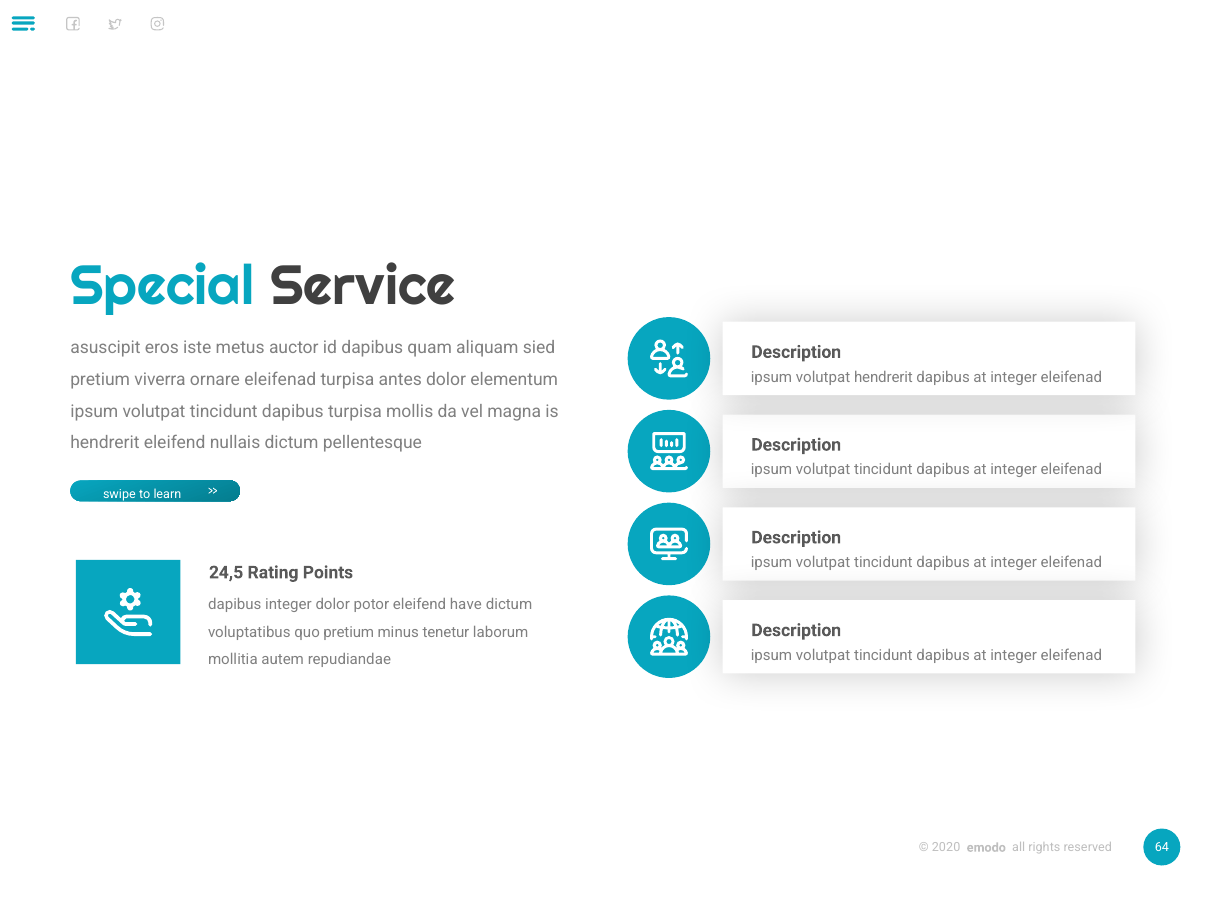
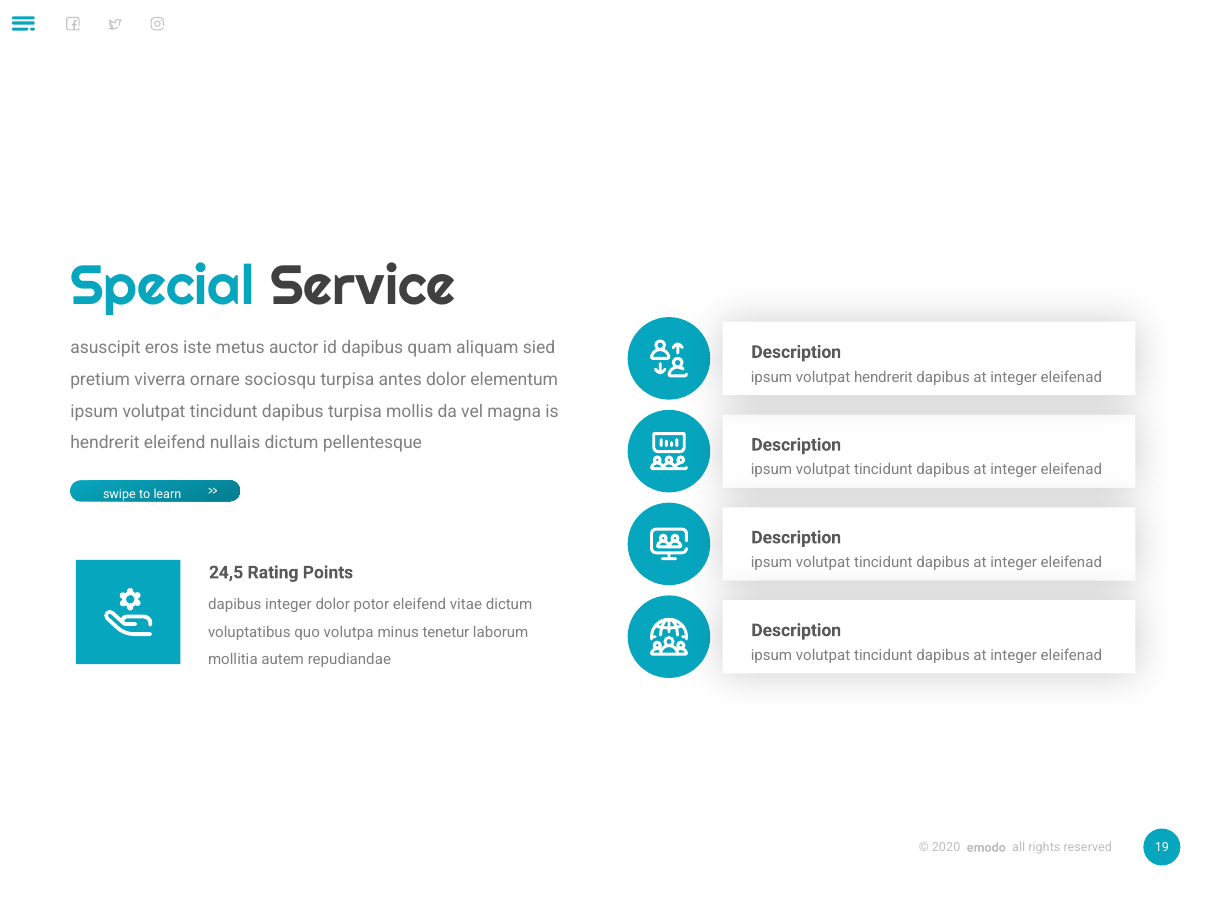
ornare eleifenad: eleifenad -> sociosqu
have: have -> vitae
quo pretium: pretium -> volutpa
64: 64 -> 19
